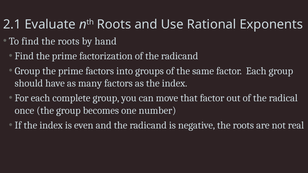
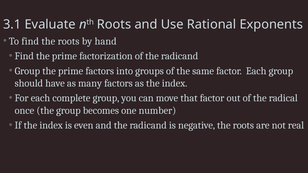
2.1: 2.1 -> 3.1
